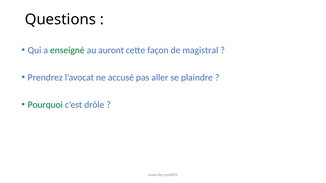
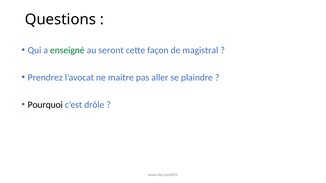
auront: auront -> seront
accusé: accusé -> maitre
Pourquoi colour: green -> black
